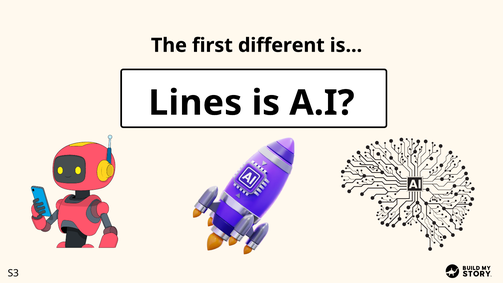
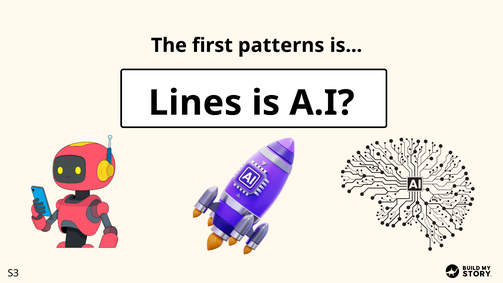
different: different -> patterns
